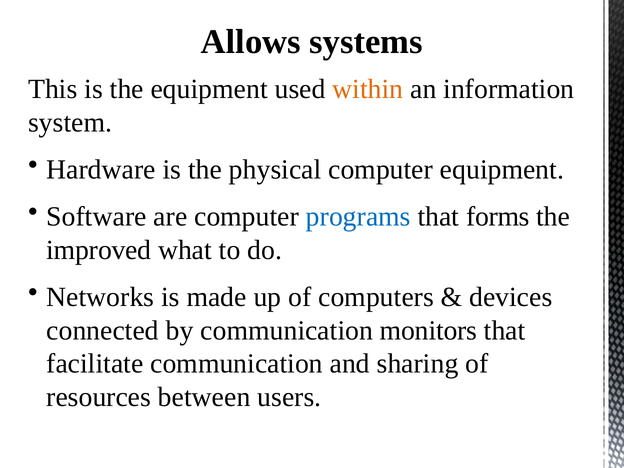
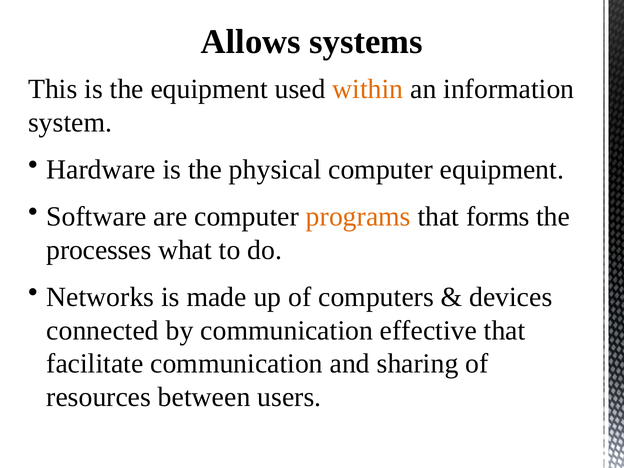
programs colour: blue -> orange
improved: improved -> processes
monitors: monitors -> effective
